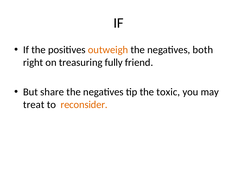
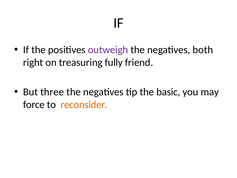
outweigh colour: orange -> purple
share: share -> three
toxic: toxic -> basic
treat: treat -> force
